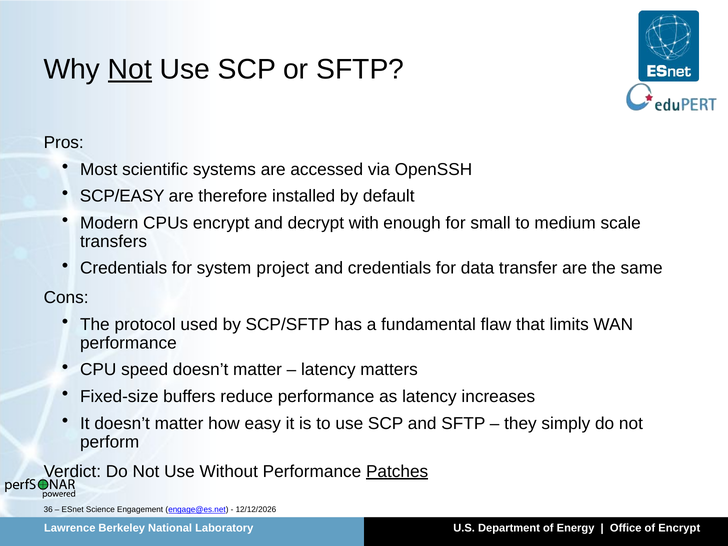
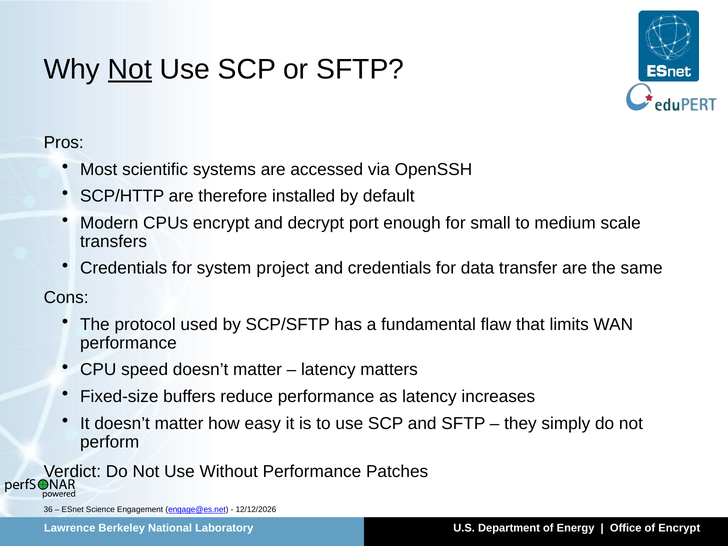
SCP/EASY: SCP/EASY -> SCP/HTTP
with: with -> port
Patches underline: present -> none
